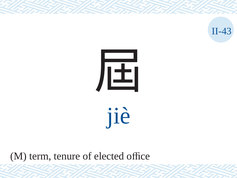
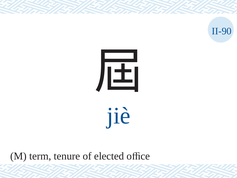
II-43: II-43 -> II-90
